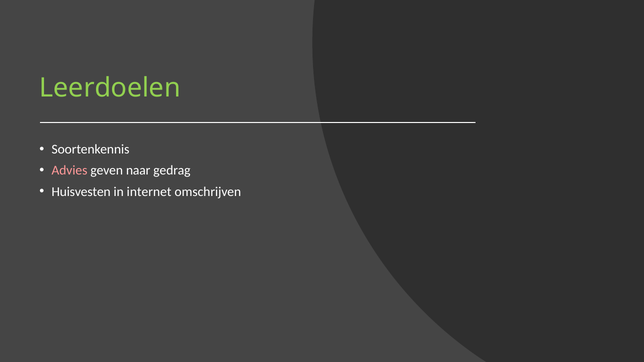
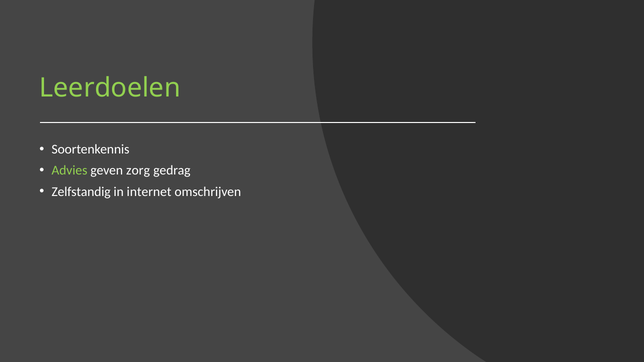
Advies colour: pink -> light green
naar: naar -> zorg
Huisvesten: Huisvesten -> Zelfstandig
